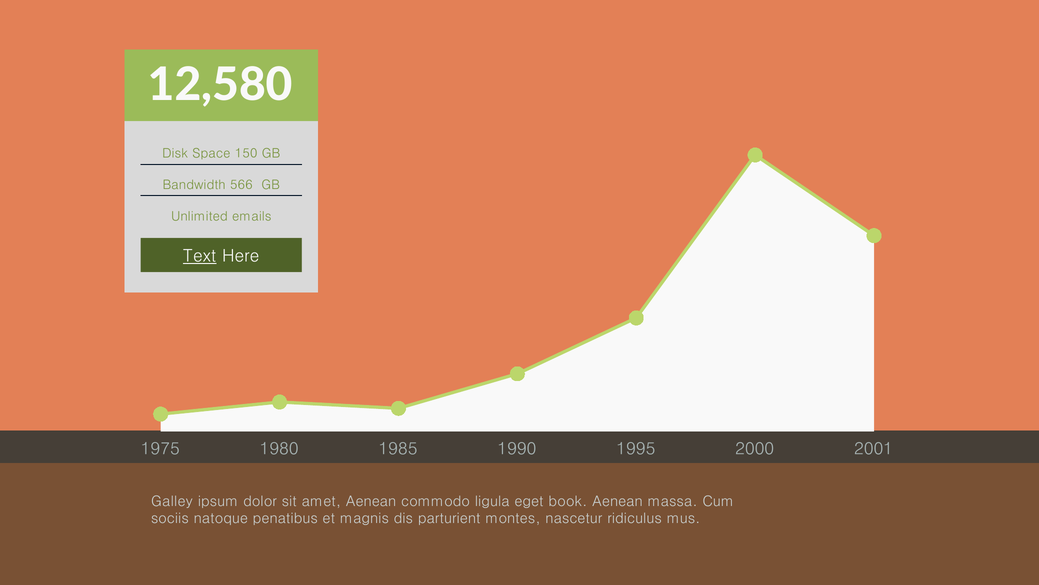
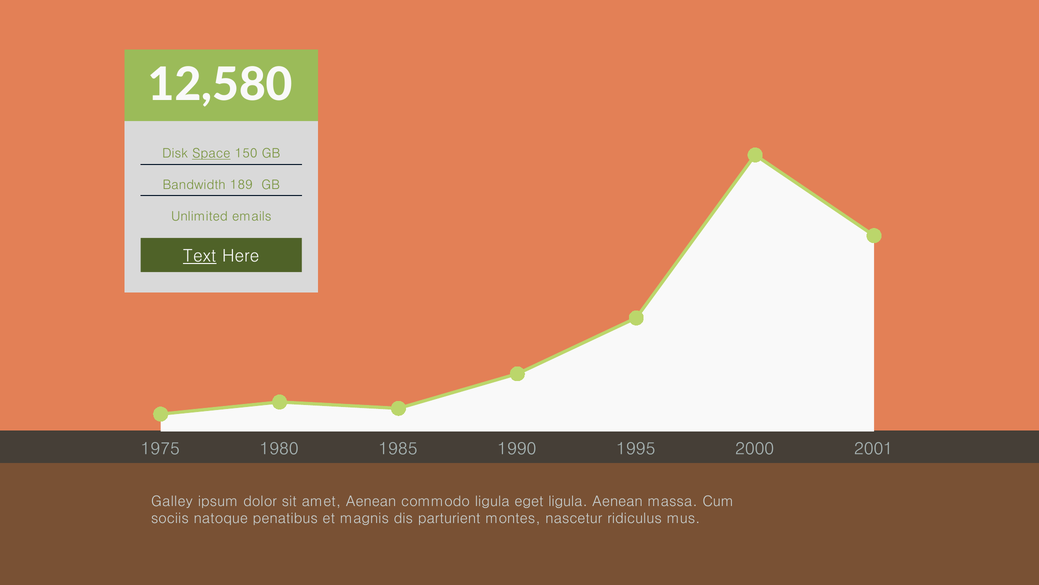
Space underline: none -> present
566: 566 -> 189
eget book: book -> ligula
